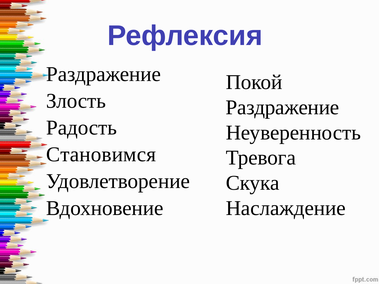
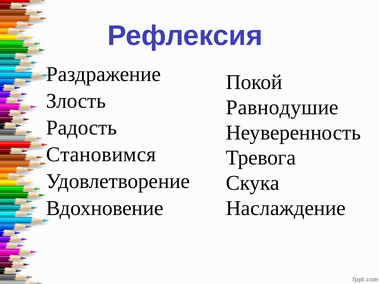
Раздражение at (282, 107): Раздражение -> Равнодушие
